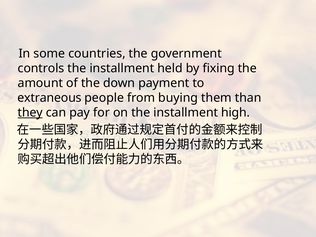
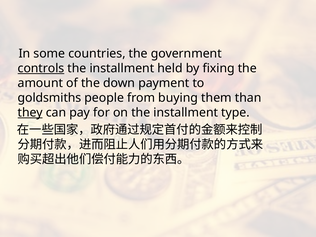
controls underline: none -> present
extraneous: extraneous -> goldsmiths
high: high -> type
